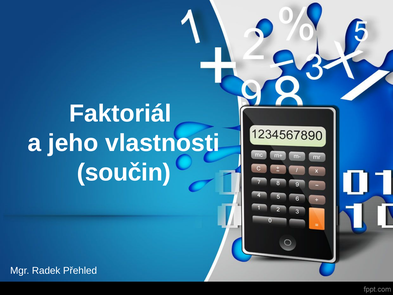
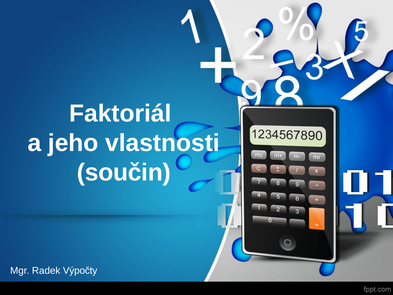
Přehled: Přehled -> Výpočty
